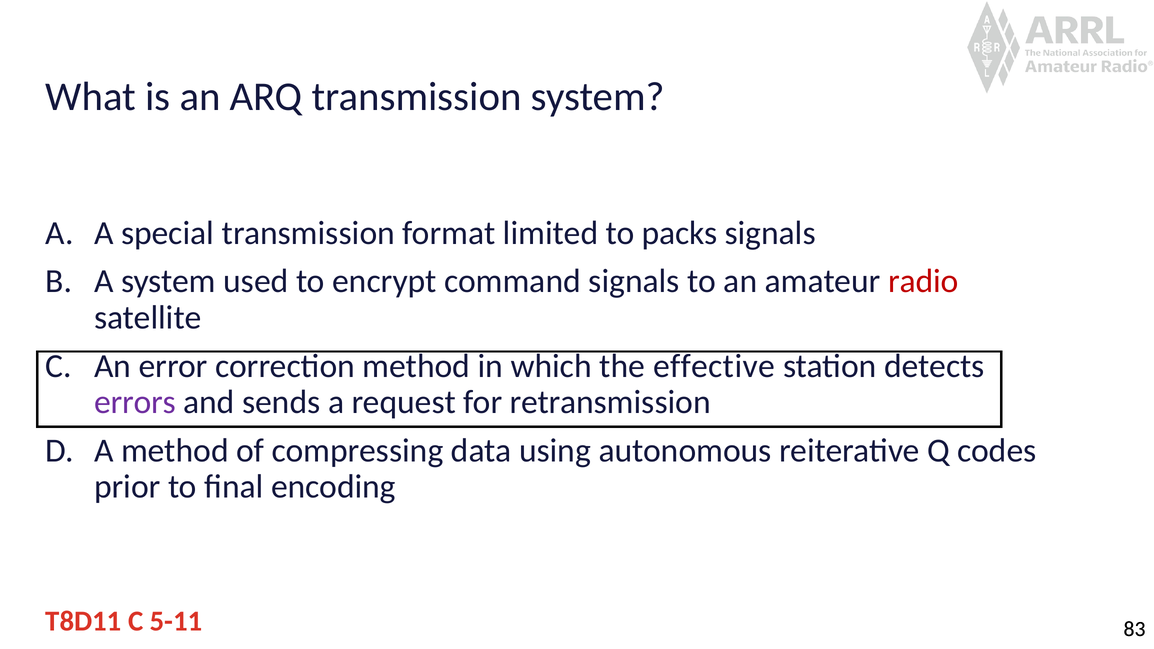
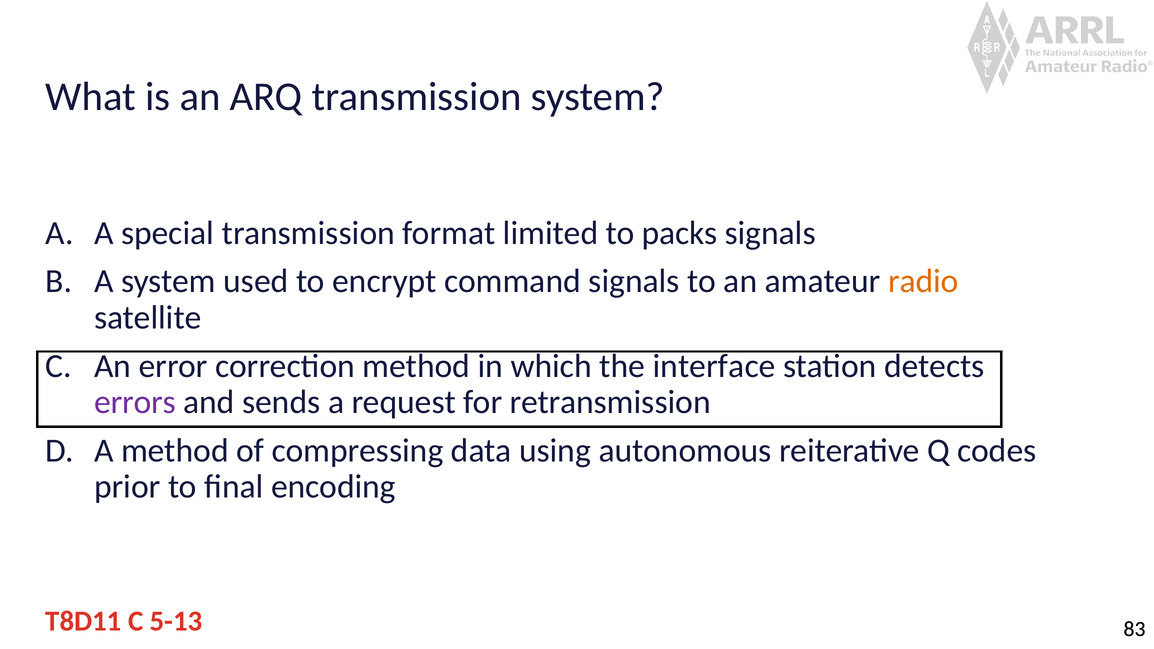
radio colour: red -> orange
effective: effective -> interface
5-11: 5-11 -> 5-13
